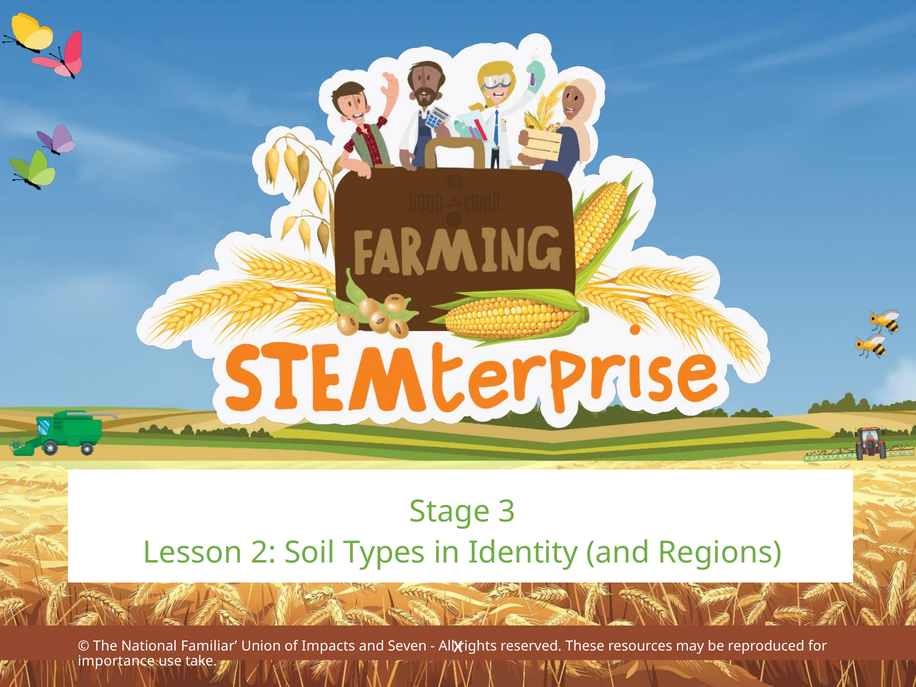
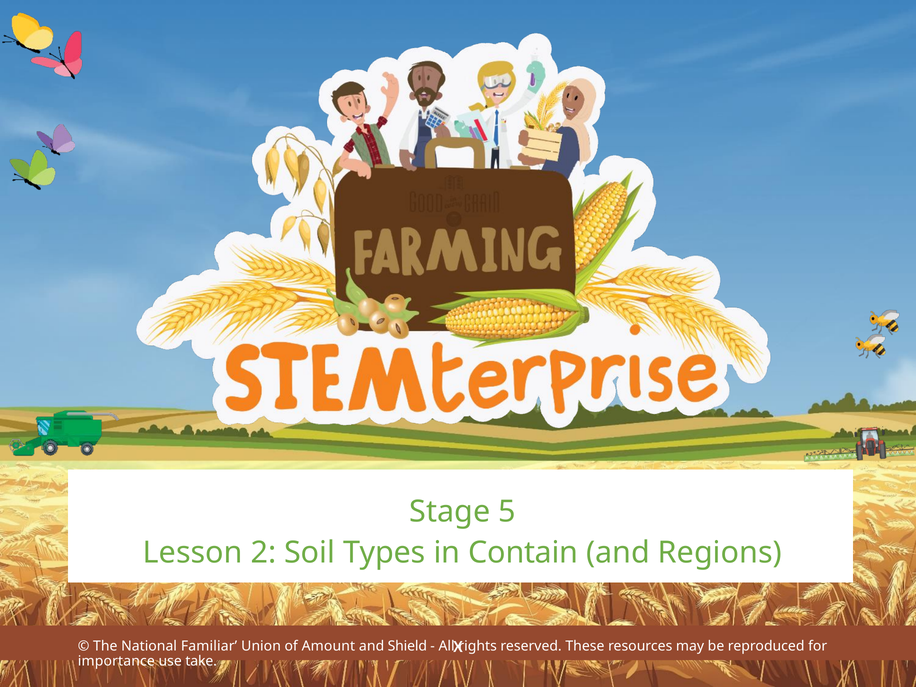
3: 3 -> 5
Identity: Identity -> Contain
Impacts: Impacts -> Amount
Seven: Seven -> Shield
